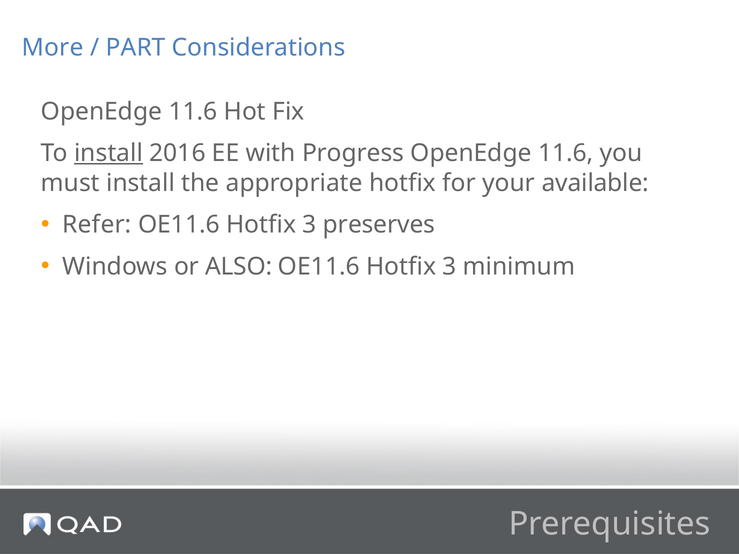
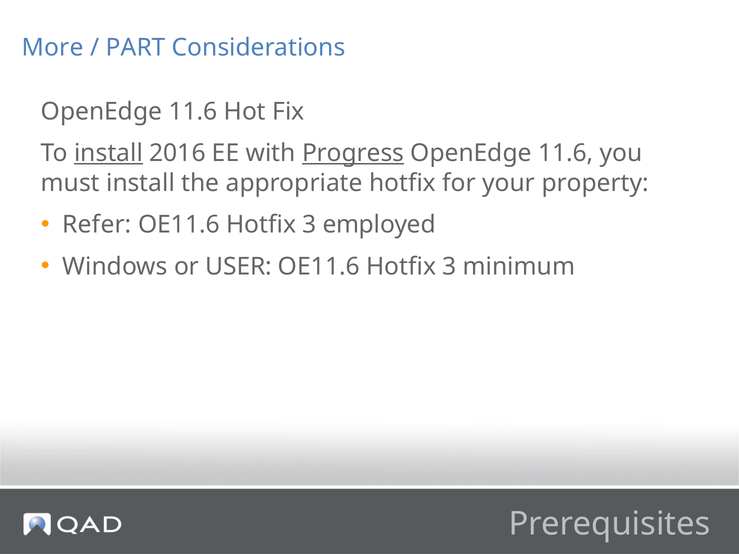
Progress underline: none -> present
available: available -> property
preserves: preserves -> employed
ALSO: ALSO -> USER
